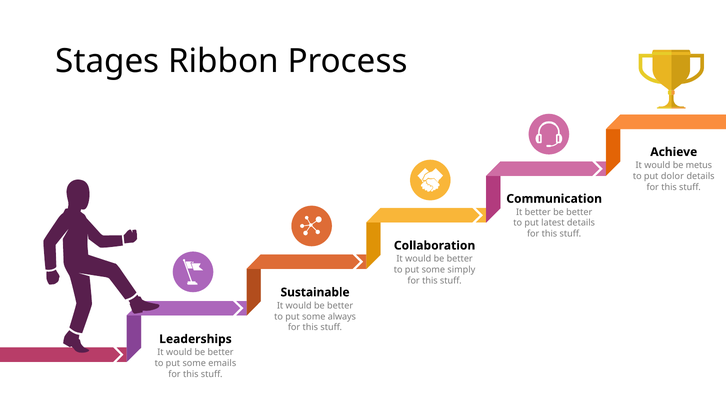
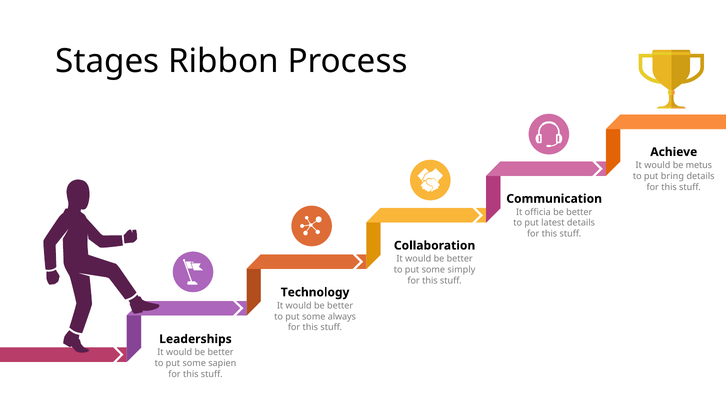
dolor: dolor -> bring
It better: better -> officia
Sustainable: Sustainable -> Technology
emails: emails -> sapien
